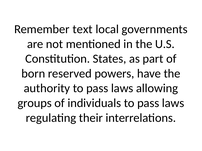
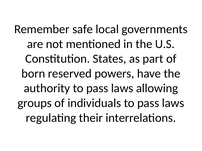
text: text -> safe
